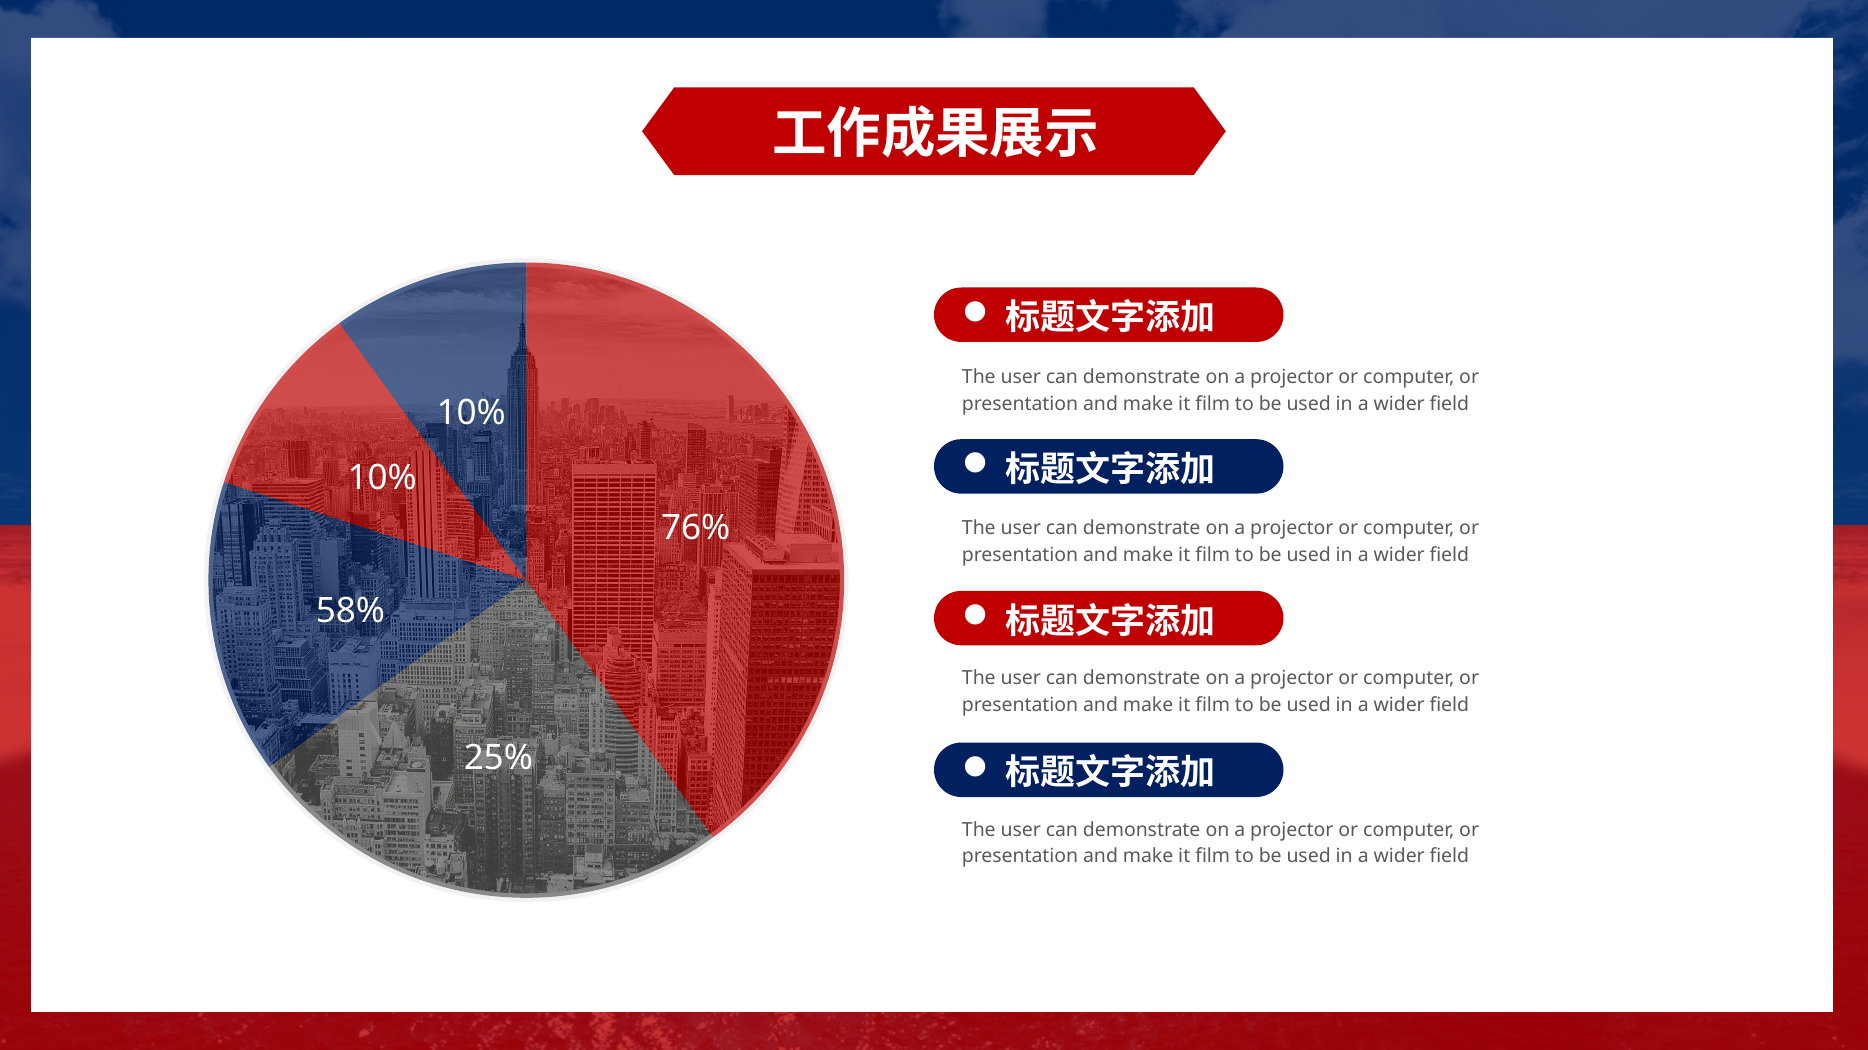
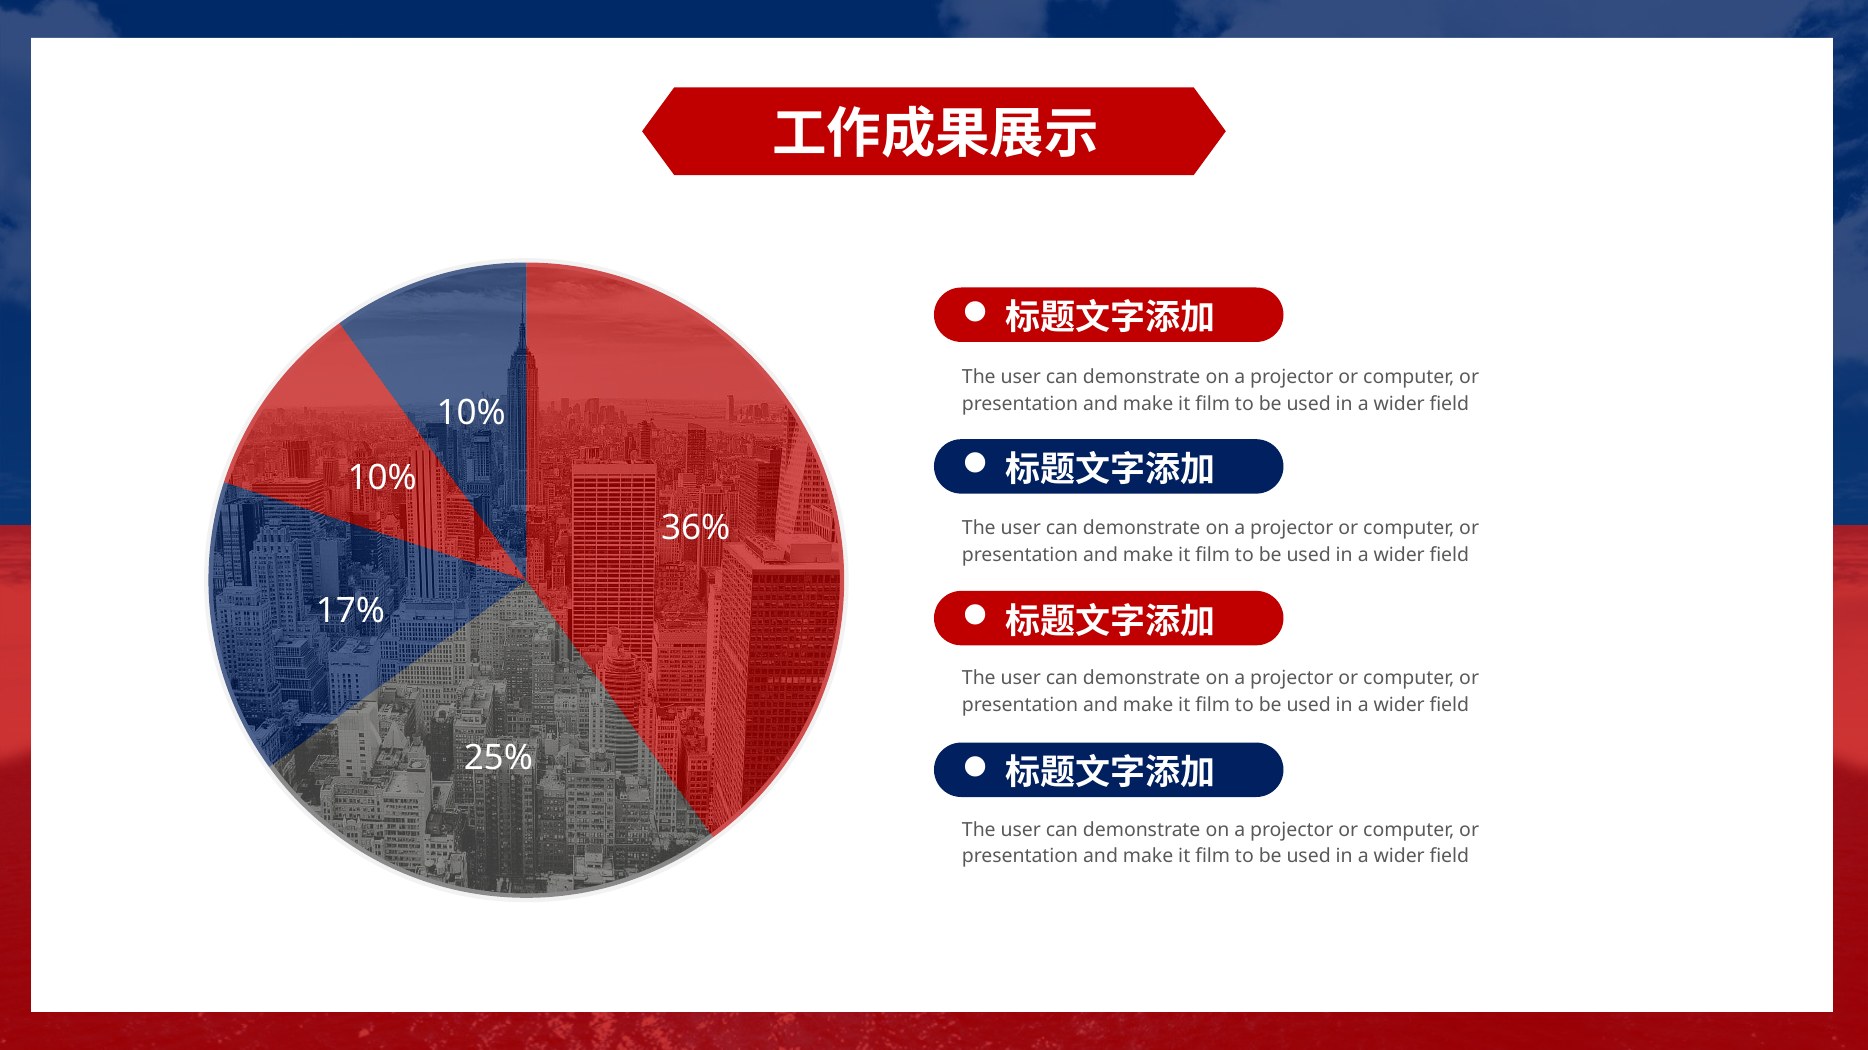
76%: 76% -> 36%
58%: 58% -> 17%
